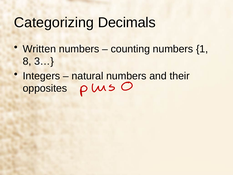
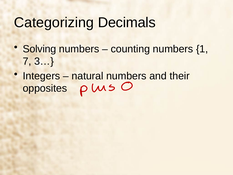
Written: Written -> Solving
8: 8 -> 7
